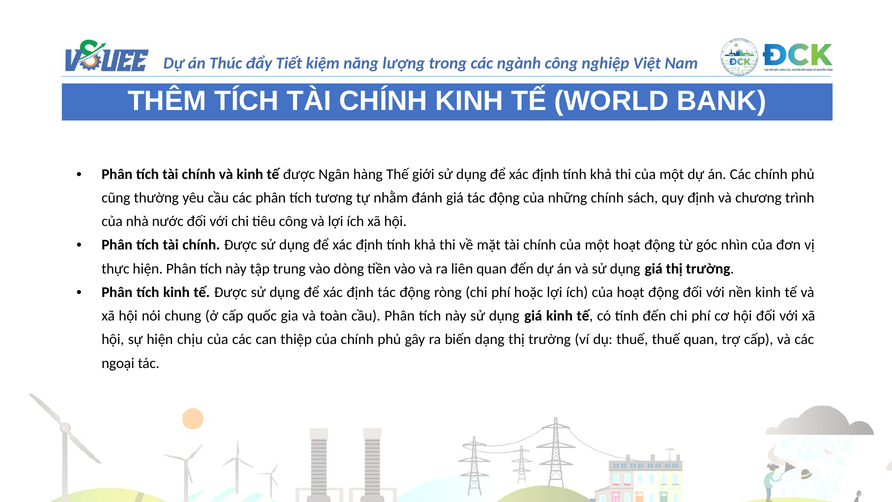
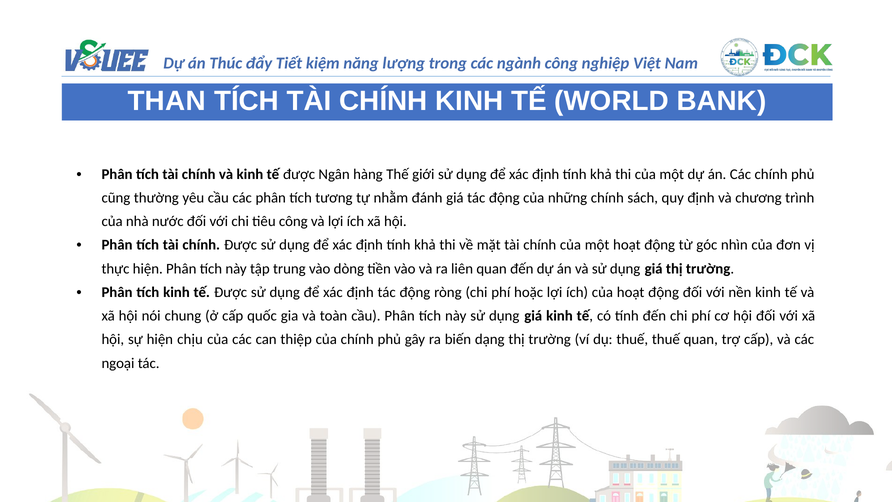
THÊM: THÊM -> THAN
